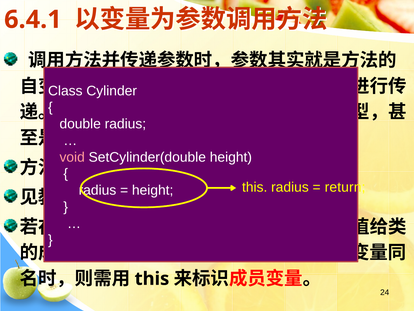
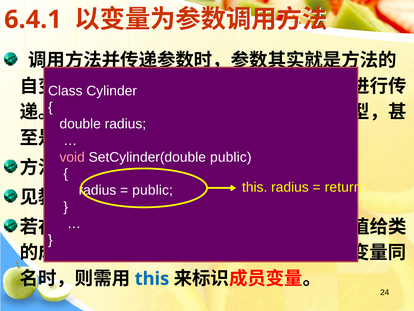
SetCylinder(double height: height -> public
height at (153, 190): height -> public
this at (152, 278) colour: black -> blue
